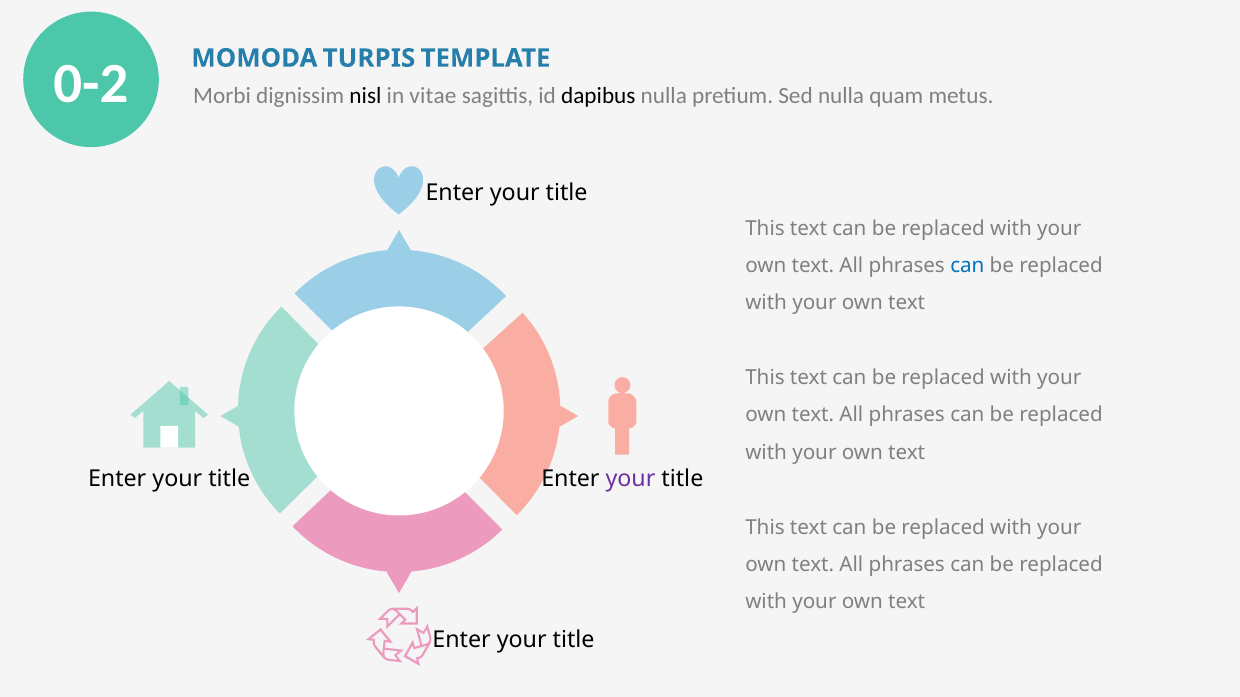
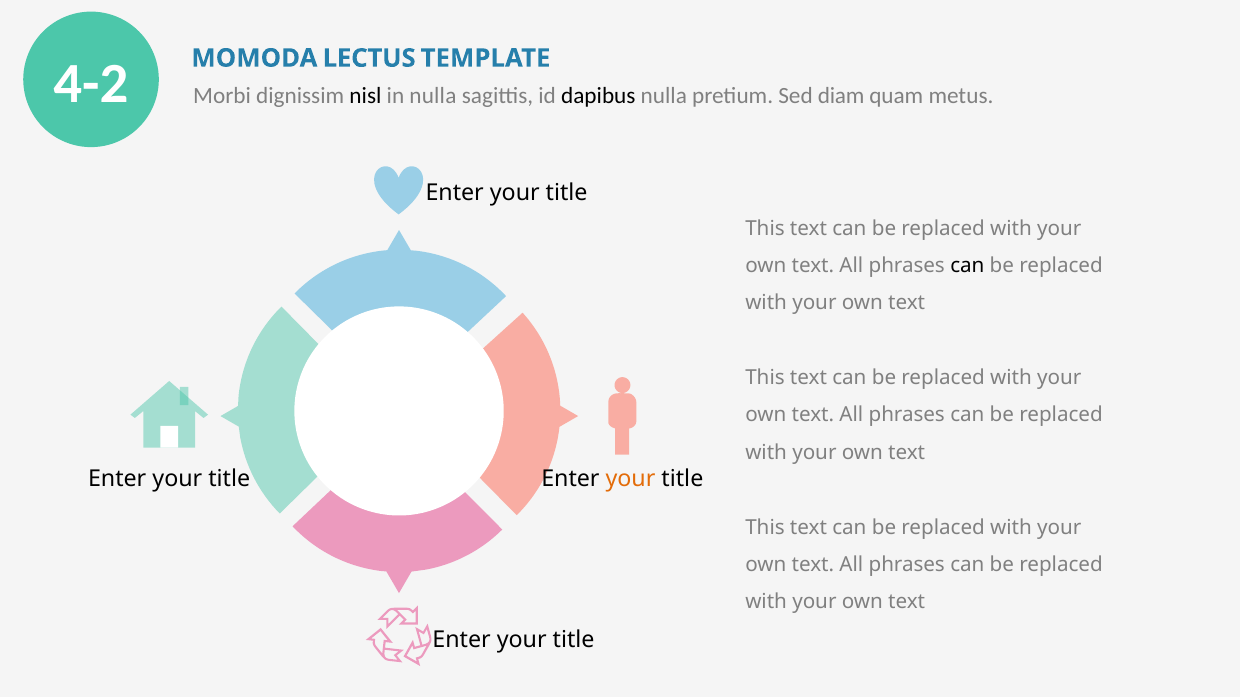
0-2: 0-2 -> 4-2
TURPIS: TURPIS -> LECTUS
in vitae: vitae -> nulla
Sed nulla: nulla -> diam
can at (967, 266) colour: blue -> black
your at (631, 479) colour: purple -> orange
